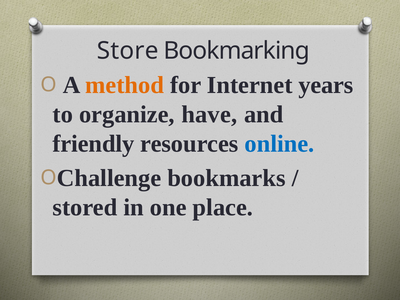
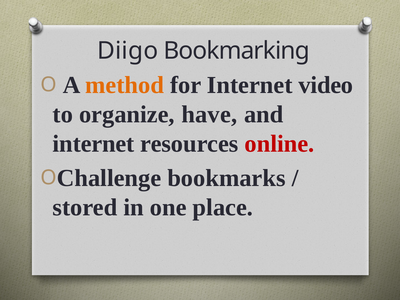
Store: Store -> Diigo
years: years -> video
friendly at (93, 144): friendly -> internet
online colour: blue -> red
